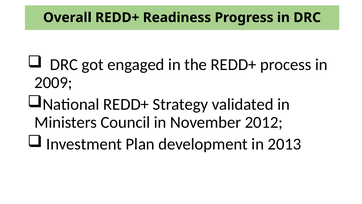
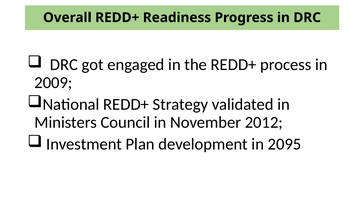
2013: 2013 -> 2095
